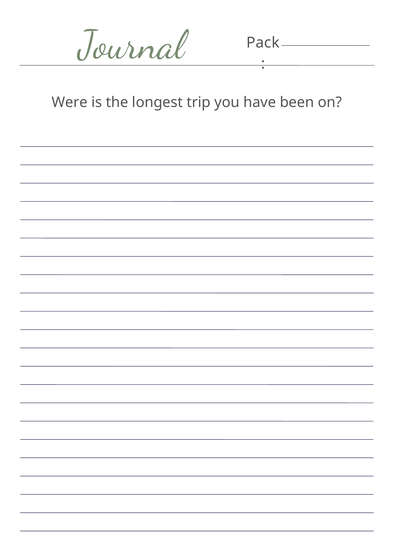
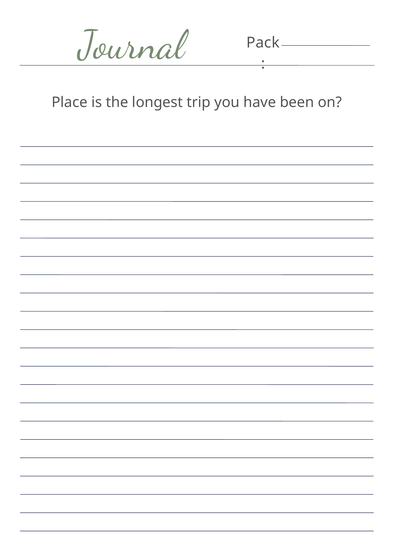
Were: Were -> Place
